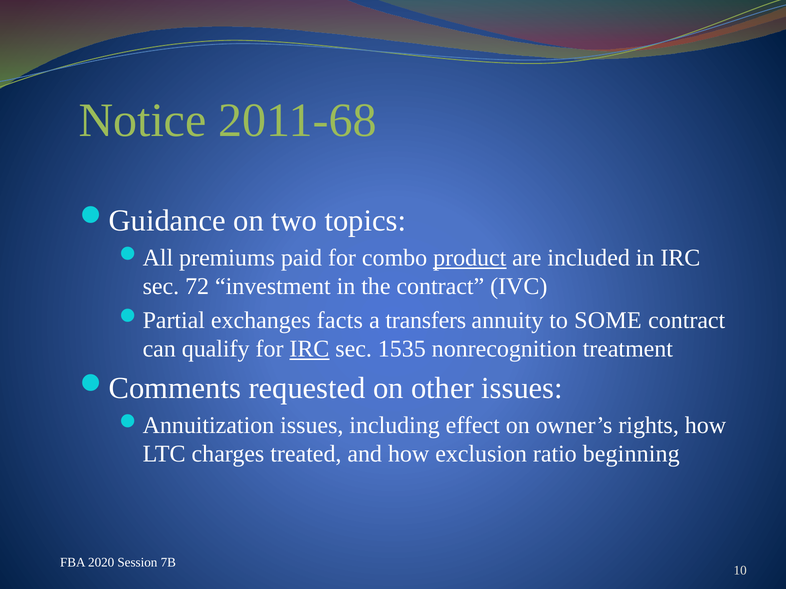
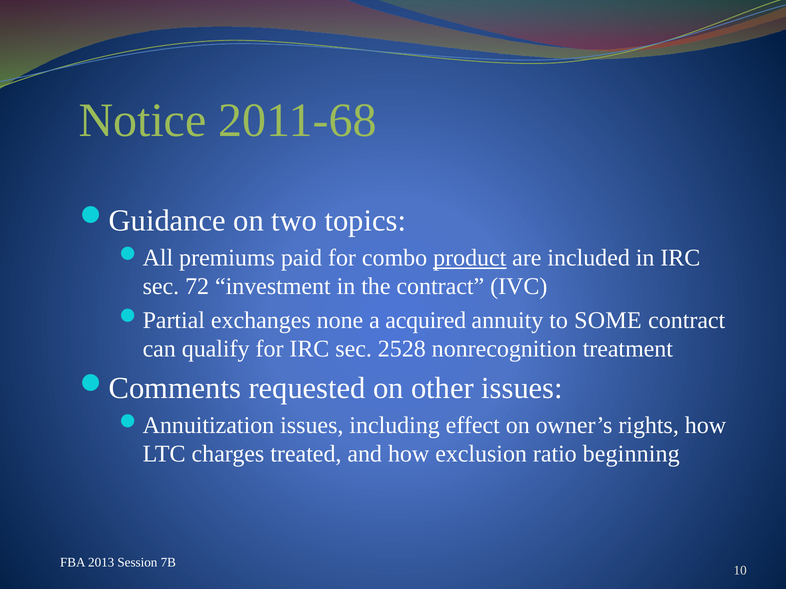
facts: facts -> none
transfers: transfers -> acquired
IRC at (309, 349) underline: present -> none
1535: 1535 -> 2528
2020: 2020 -> 2013
